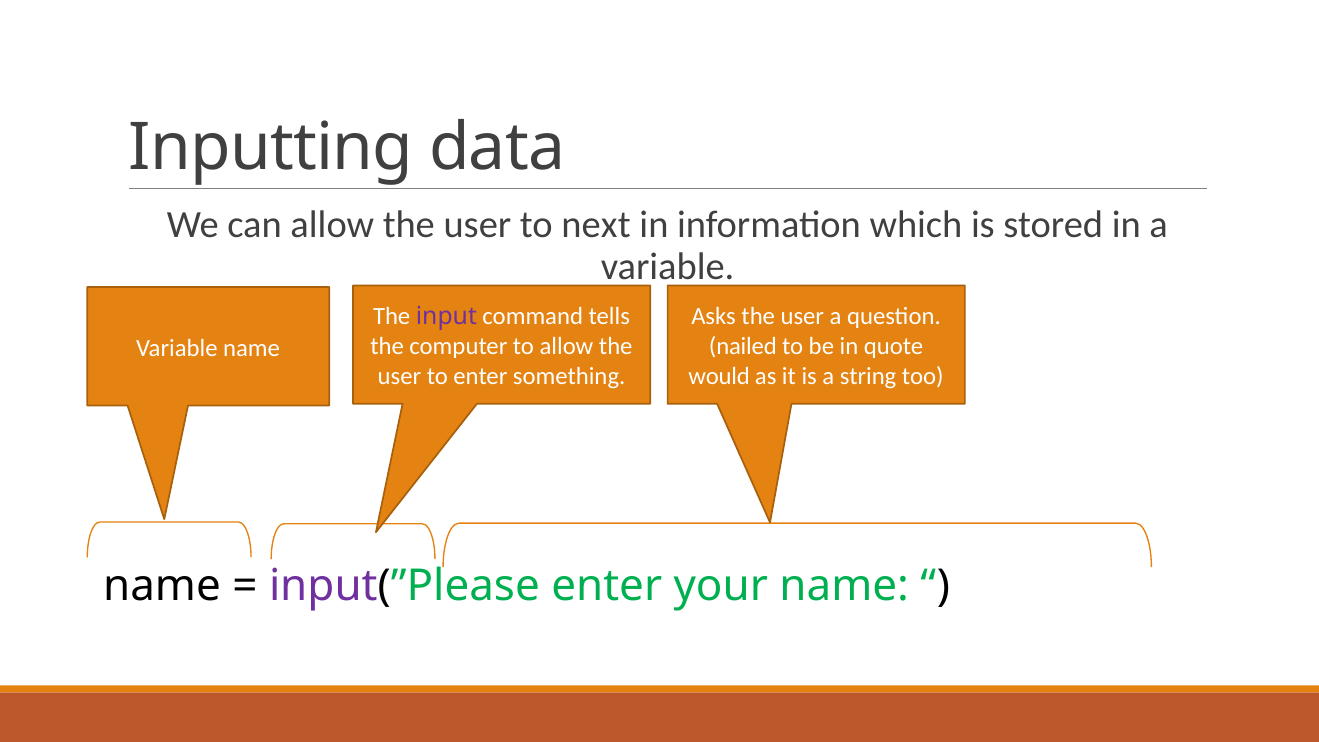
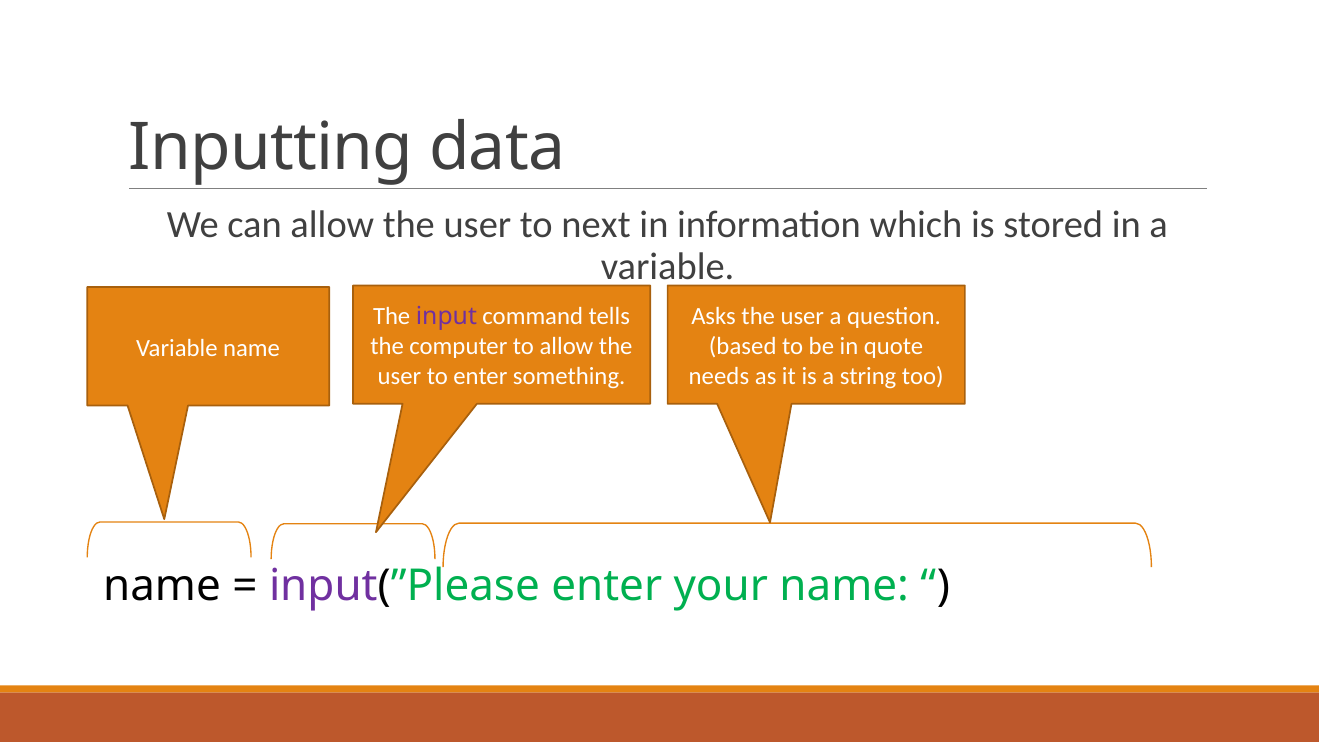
nailed: nailed -> based
would: would -> needs
